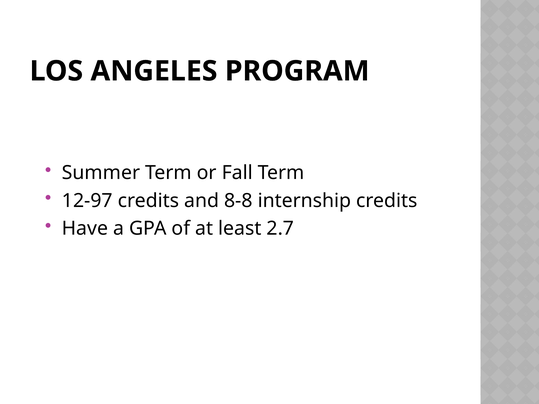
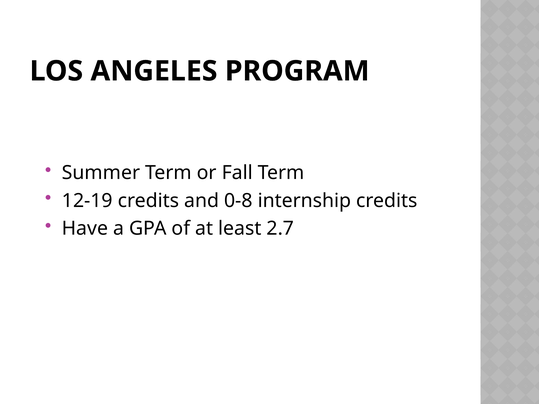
12-97: 12-97 -> 12-19
8-8: 8-8 -> 0-8
